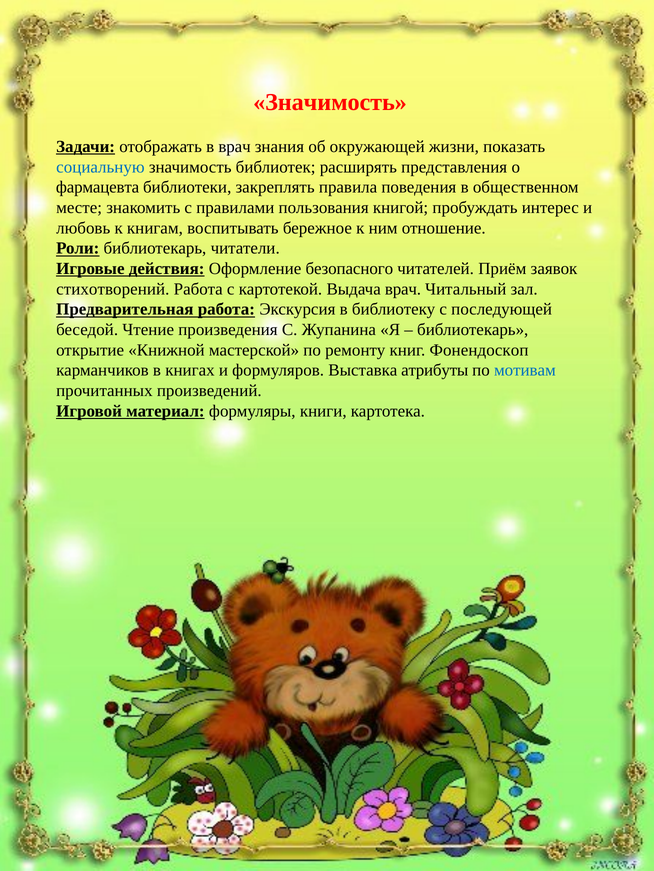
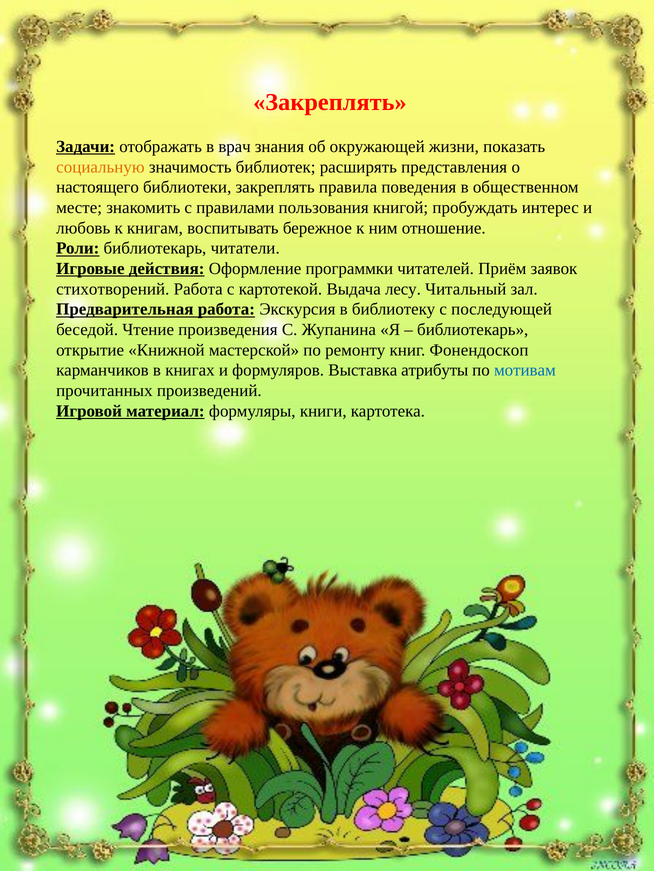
Значимость at (330, 102): Значимость -> Закреплять
социальную colour: blue -> orange
фармацевта: фармацевта -> настоящего
безопасного: безопасного -> программки
Выдача врач: врач -> лесу
